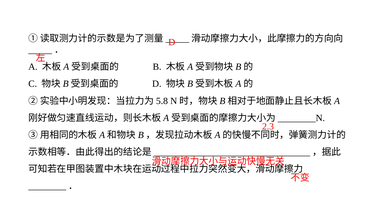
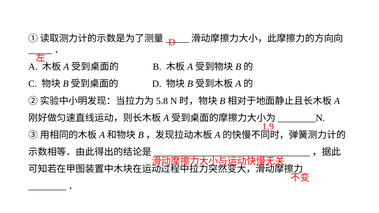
2.3: 2.3 -> 1.9
